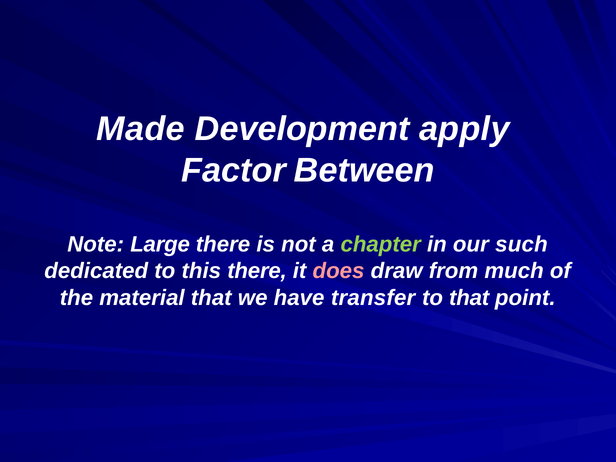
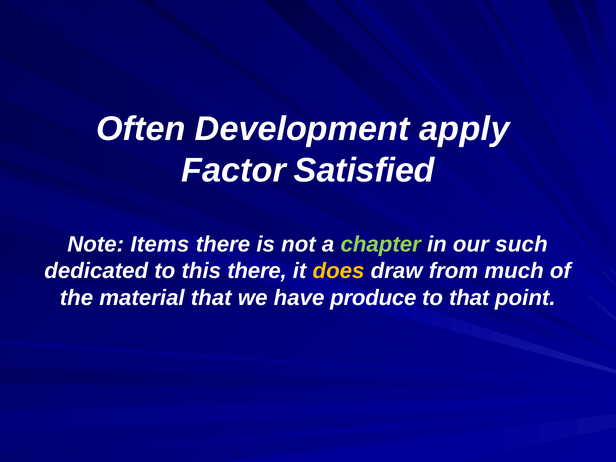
Made: Made -> Often
Between: Between -> Satisfied
Large: Large -> Items
does colour: pink -> yellow
transfer: transfer -> produce
